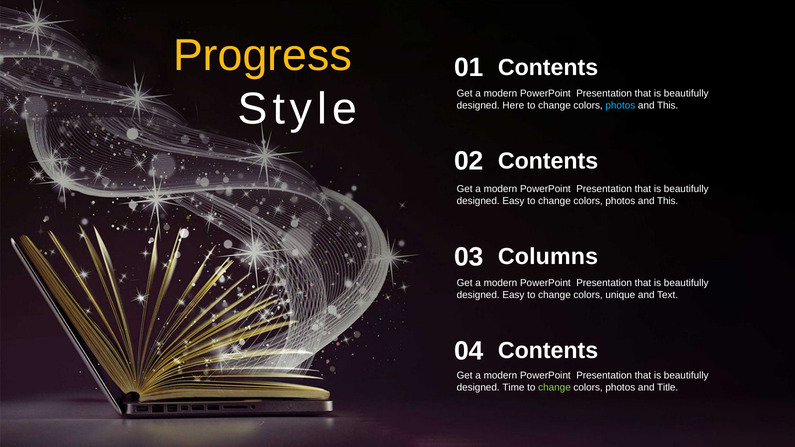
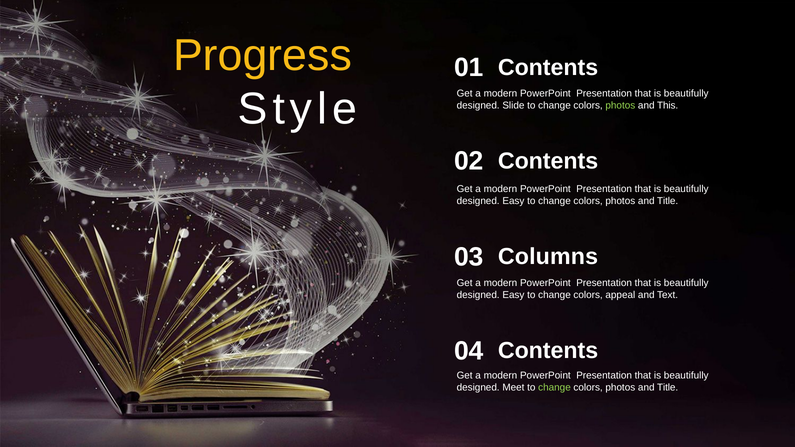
Here: Here -> Slide
photos at (620, 106) colour: light blue -> light green
This at (668, 201): This -> Title
unique: unique -> appeal
Time: Time -> Meet
